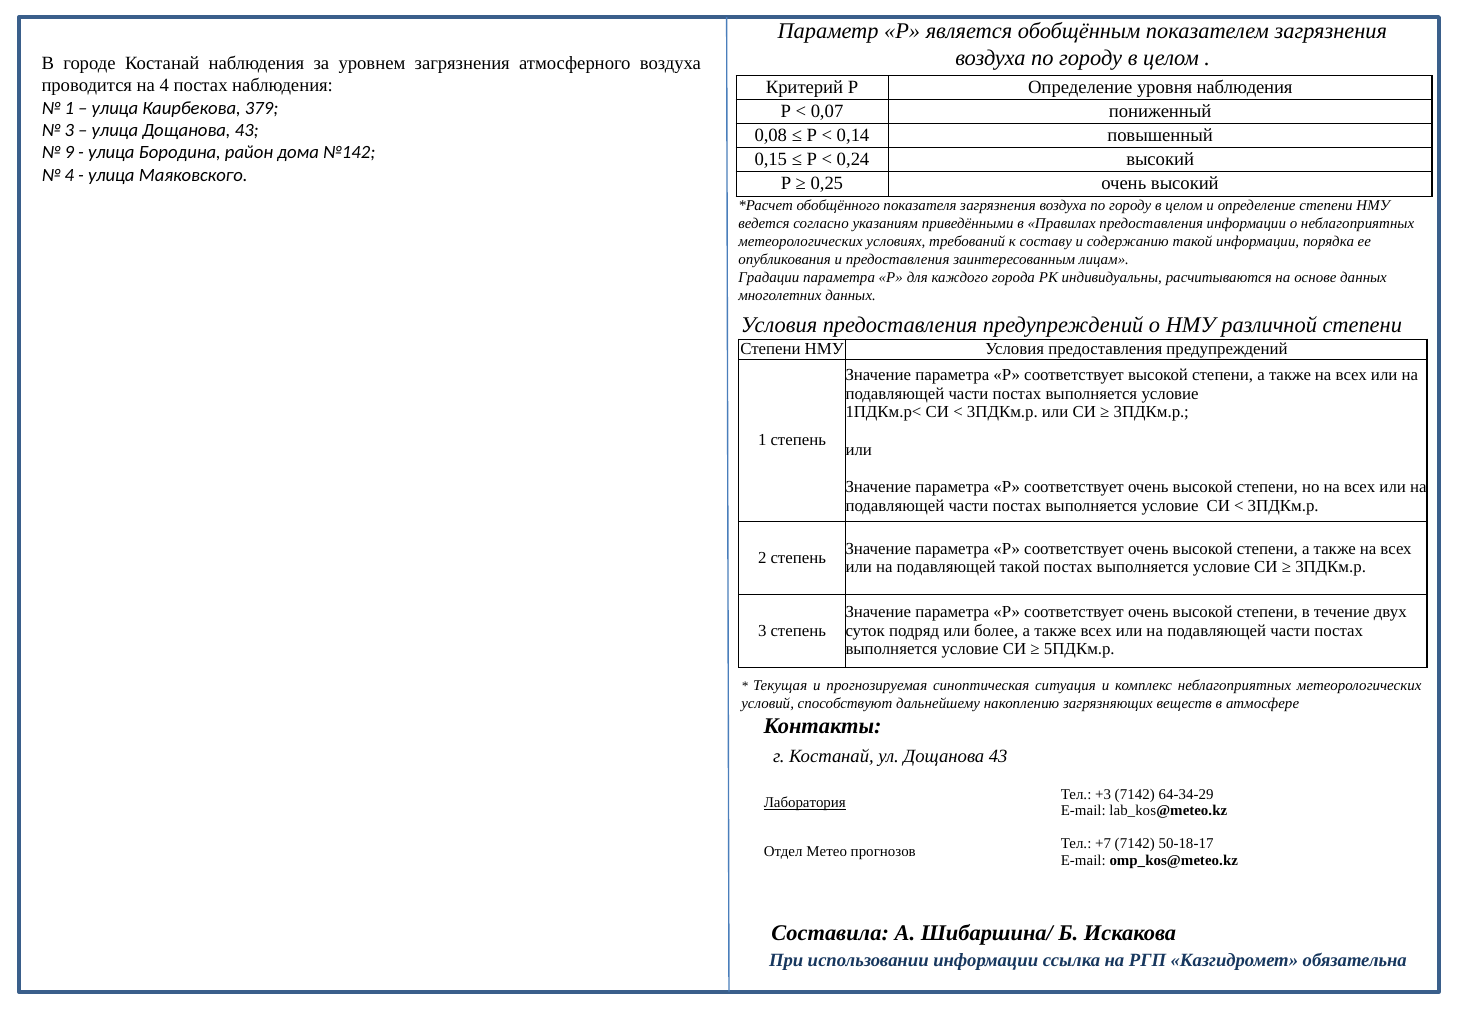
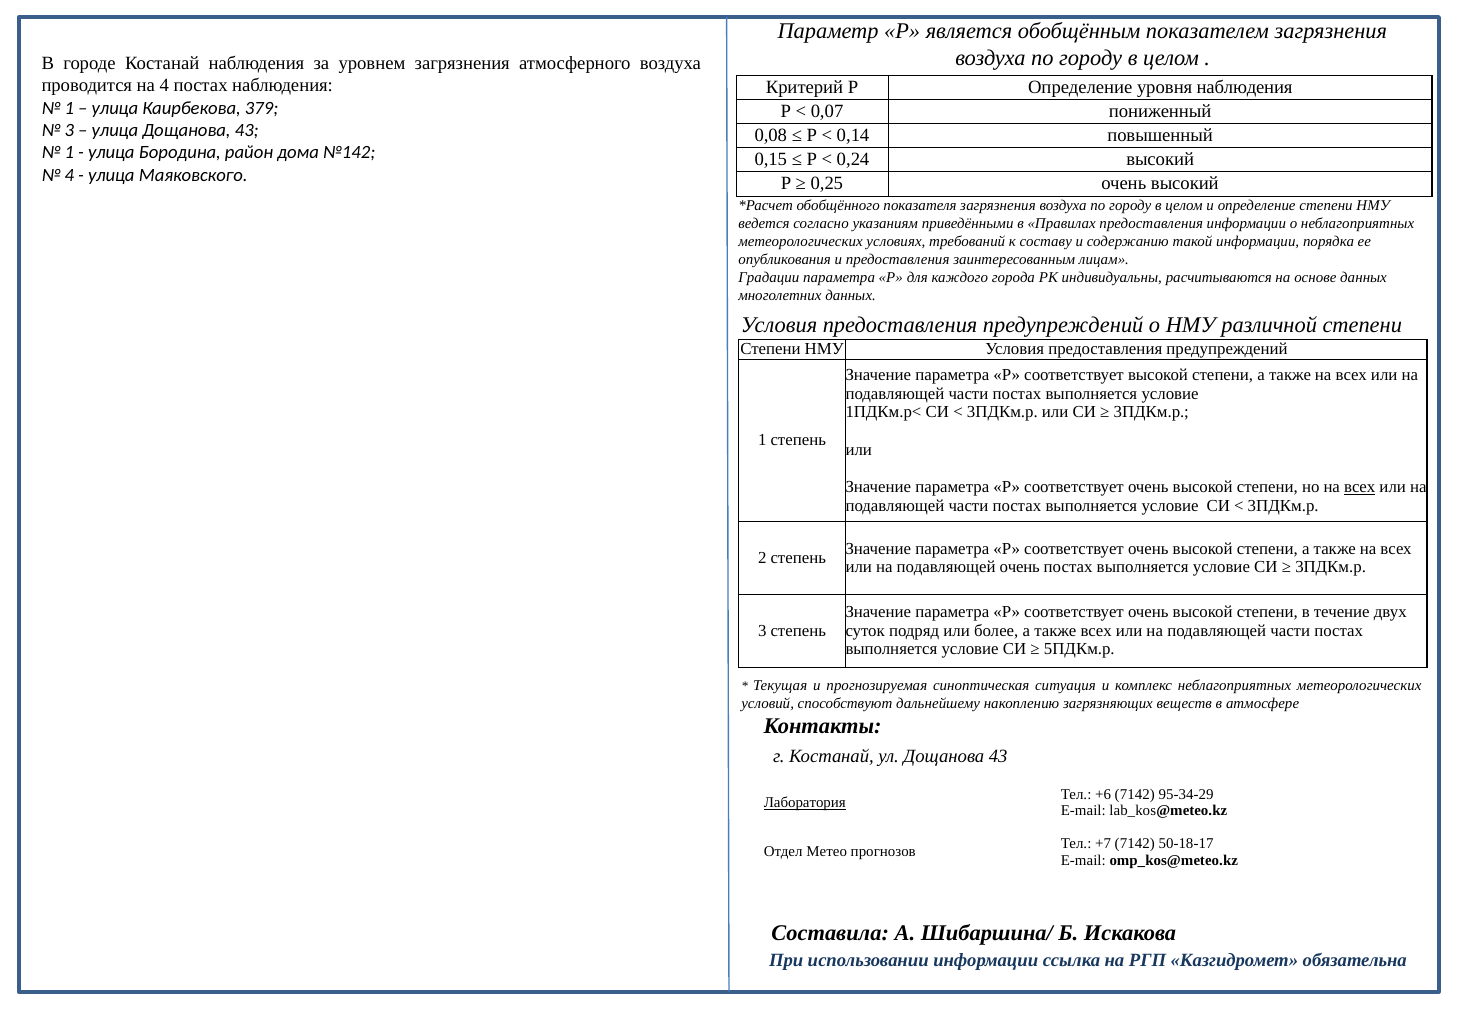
9 at (69, 153): 9 -> 1
всех at (1360, 487) underline: none -> present
подавляющей такой: такой -> очень
+3: +3 -> +6
64-34-29: 64-34-29 -> 95-34-29
